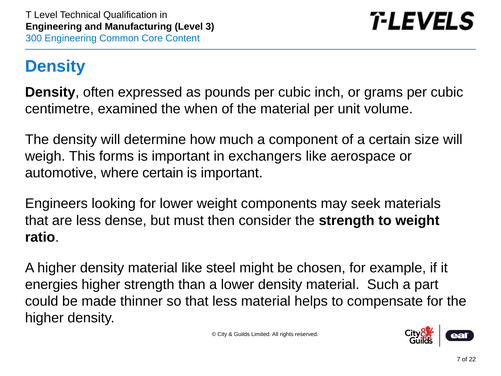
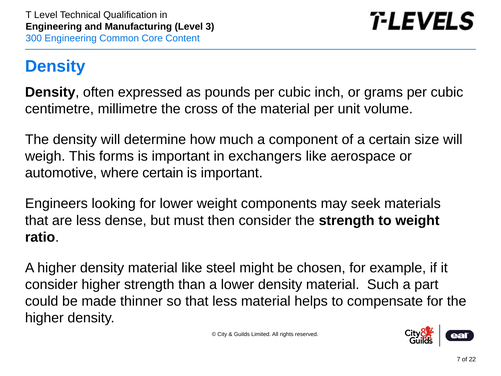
examined: examined -> millimetre
when: when -> cross
energies at (51, 284): energies -> consider
